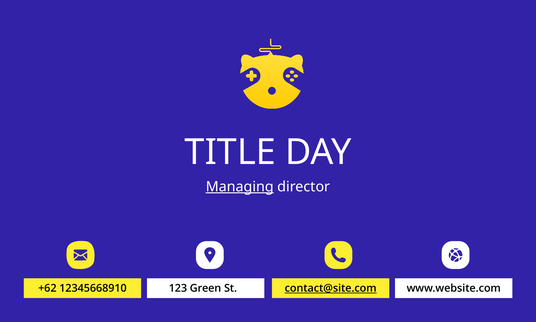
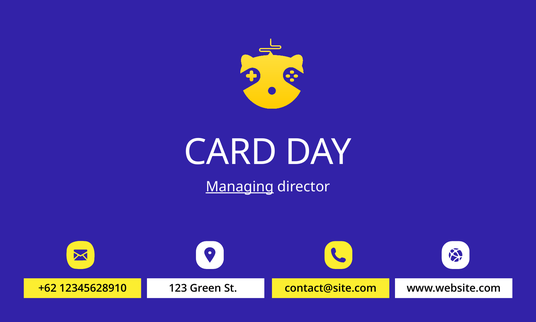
TITLE: TITLE -> CARD
12345668910: 12345668910 -> 12345628910
contact@site.com underline: present -> none
